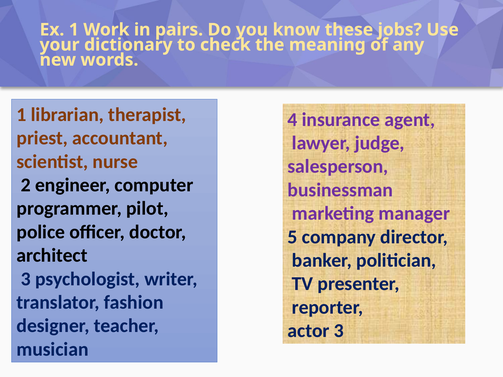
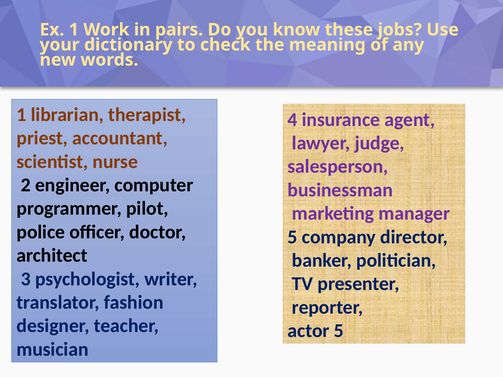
actor 3: 3 -> 5
